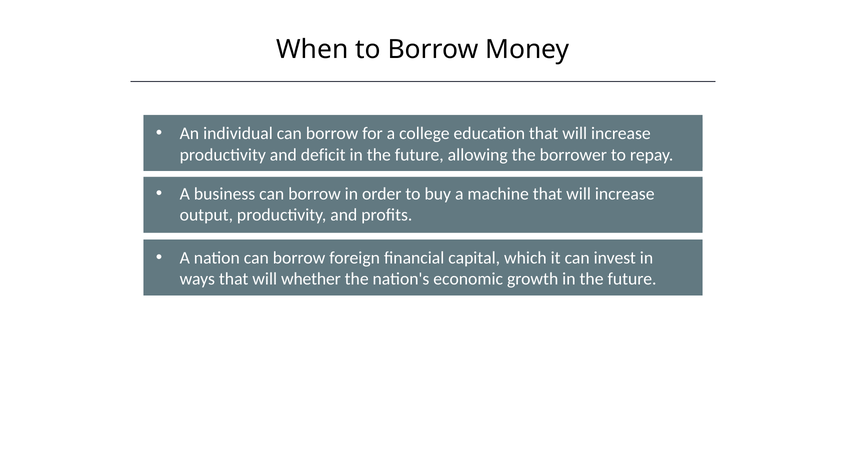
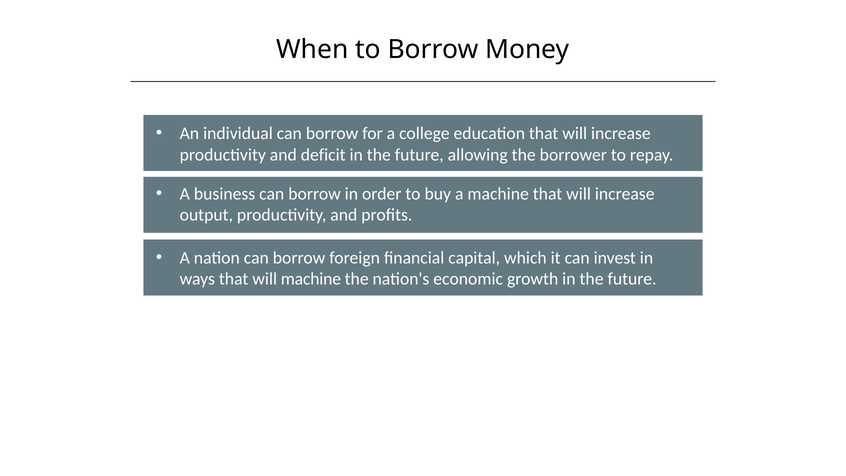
will whether: whether -> machine
